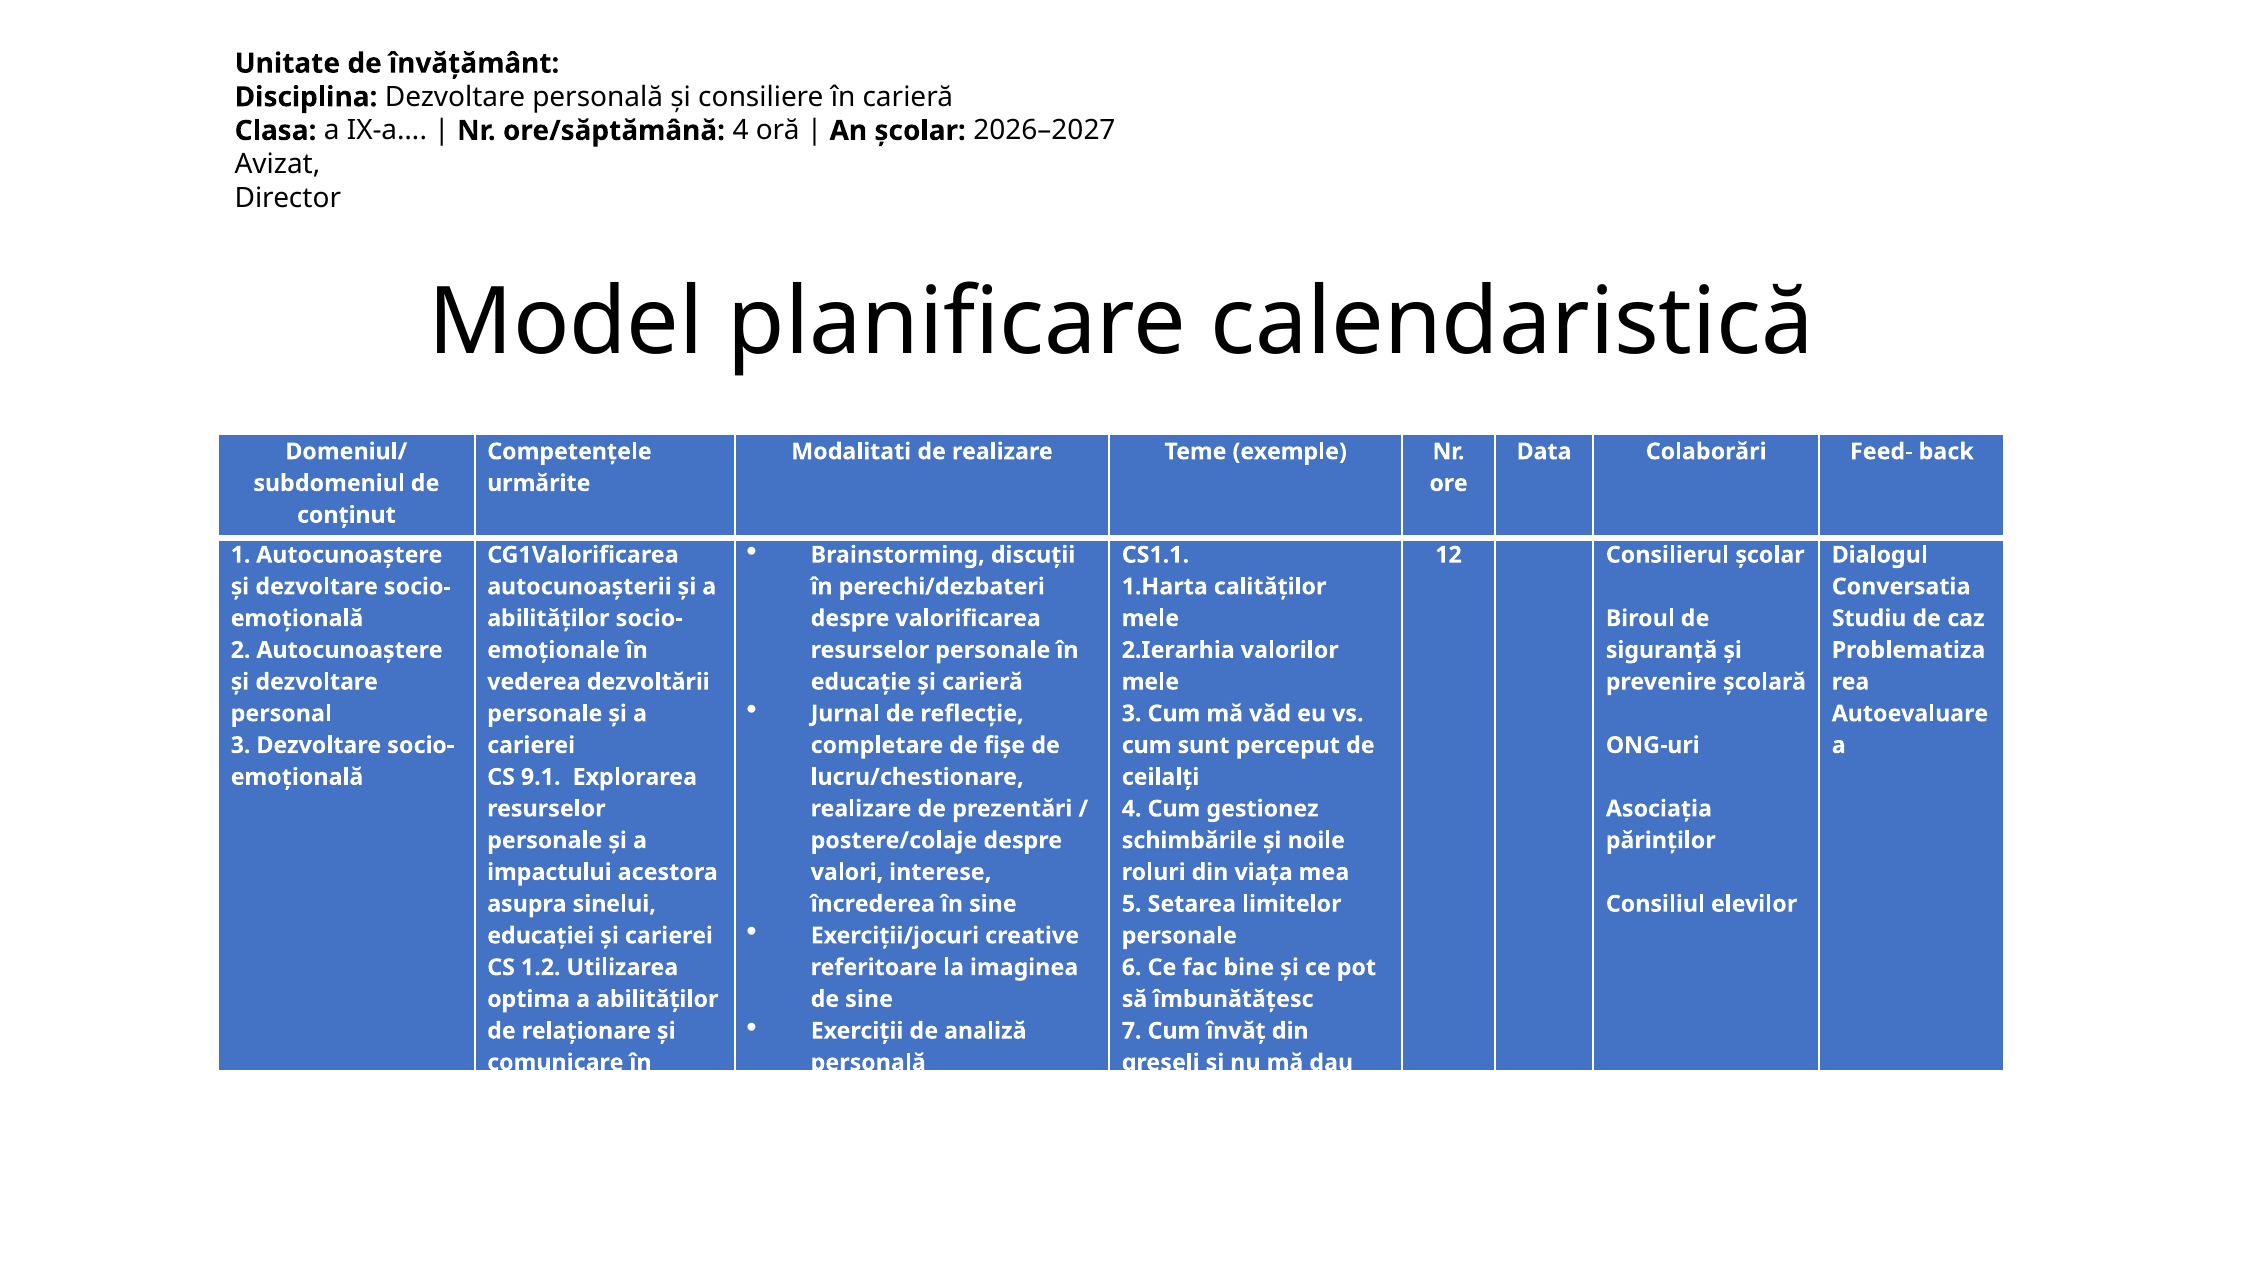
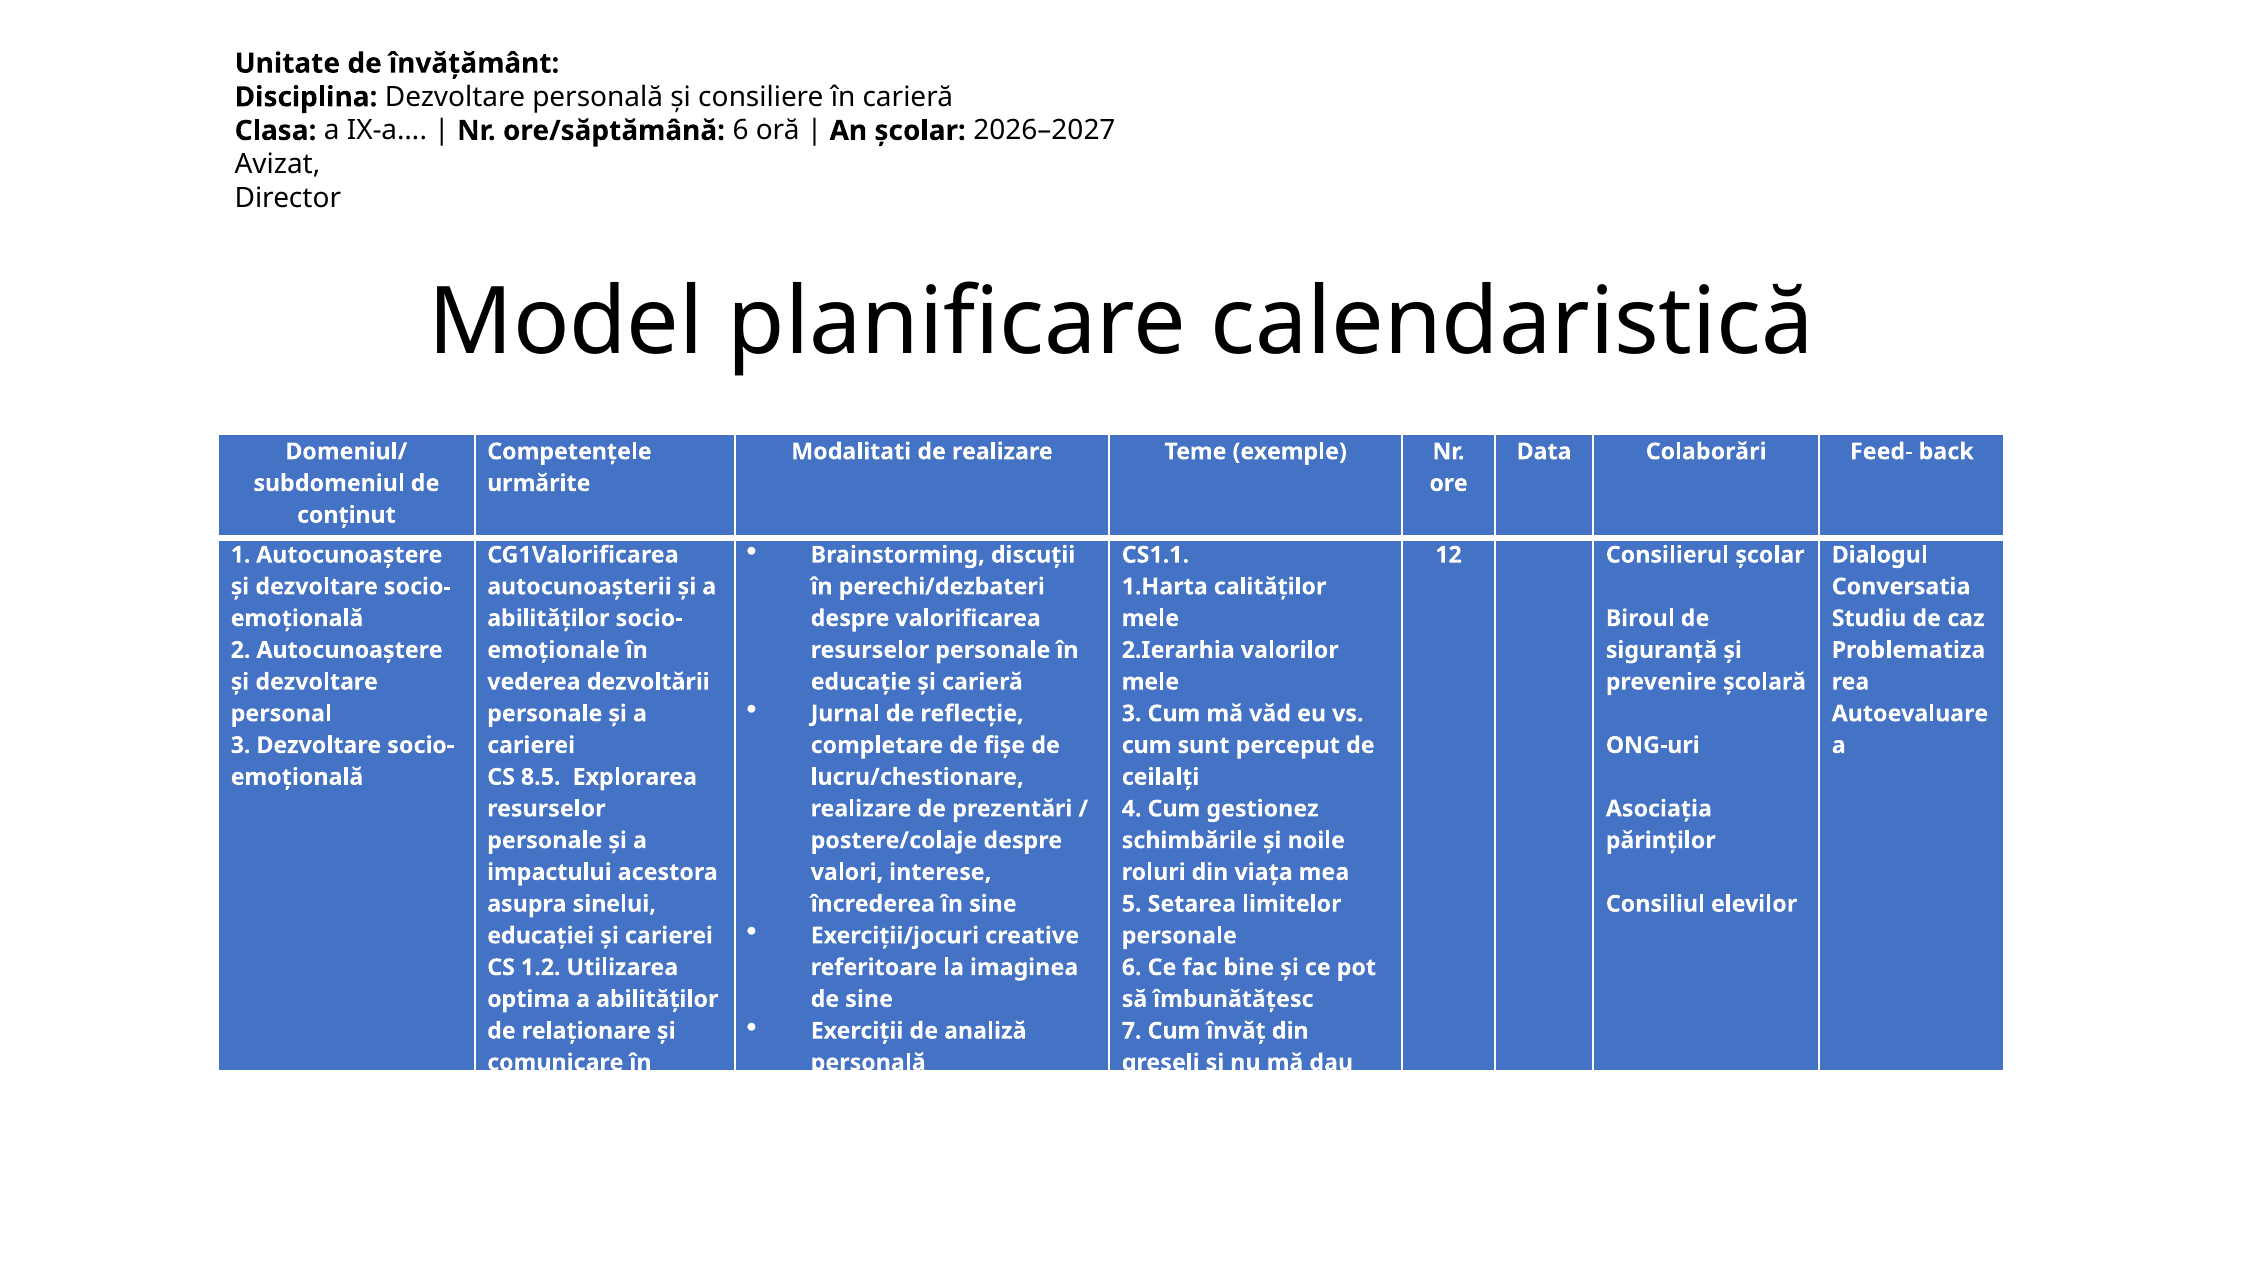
ore/săptămână 4: 4 -> 6
9.1: 9.1 -> 8.5
